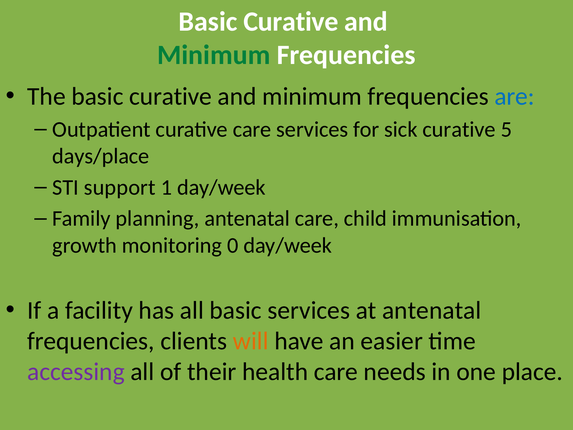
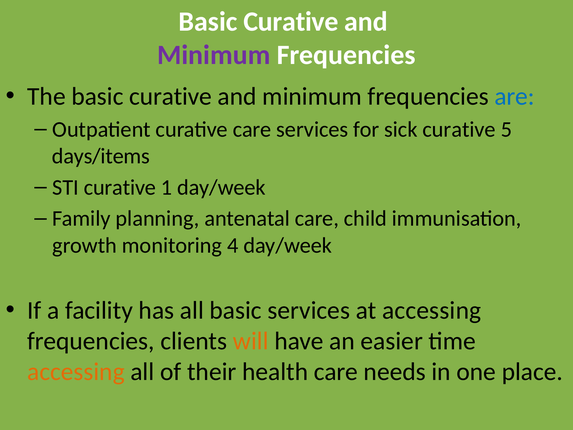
Minimum at (214, 55) colour: green -> purple
days/place: days/place -> days/items
STI support: support -> curative
0: 0 -> 4
at antenatal: antenatal -> accessing
accessing at (76, 372) colour: purple -> orange
